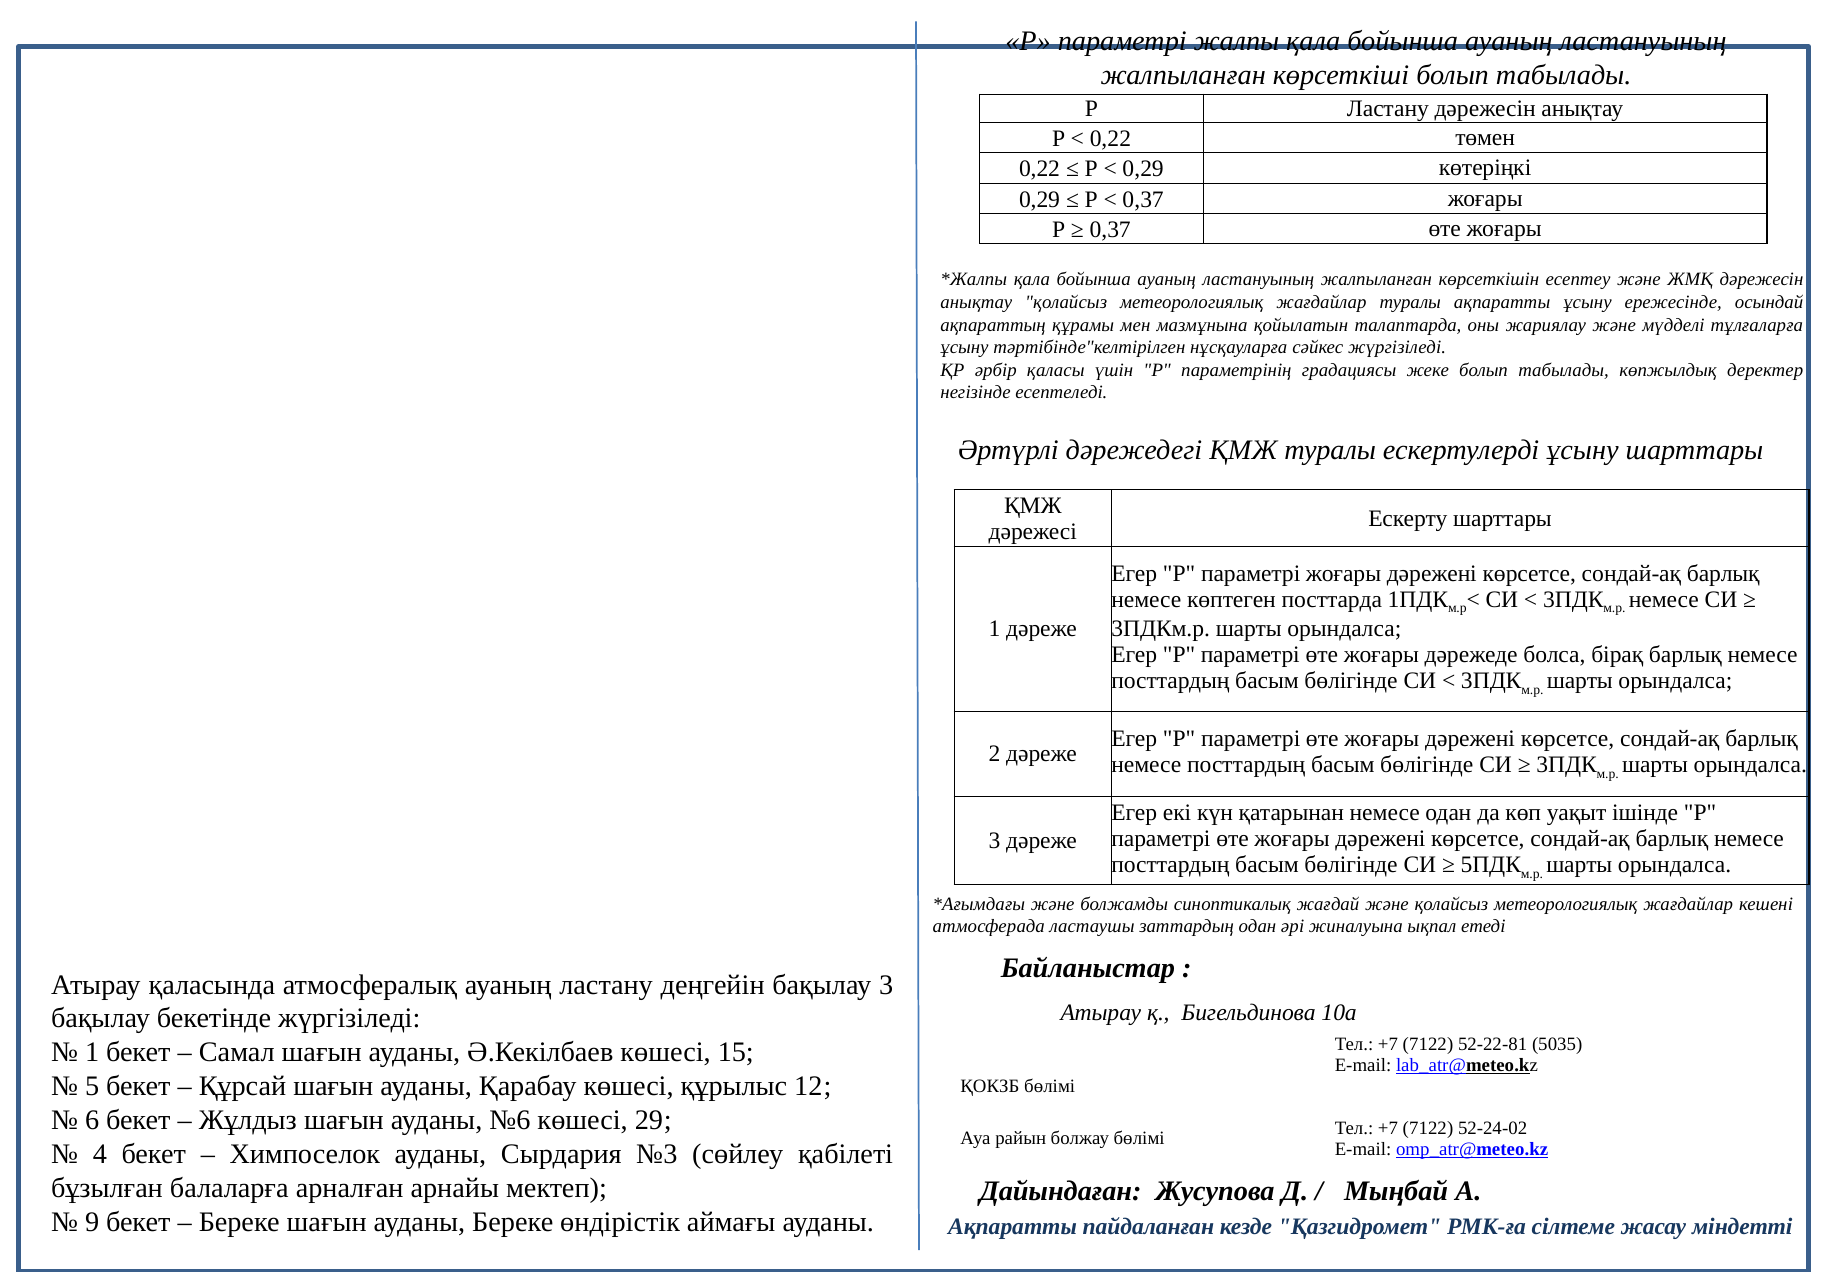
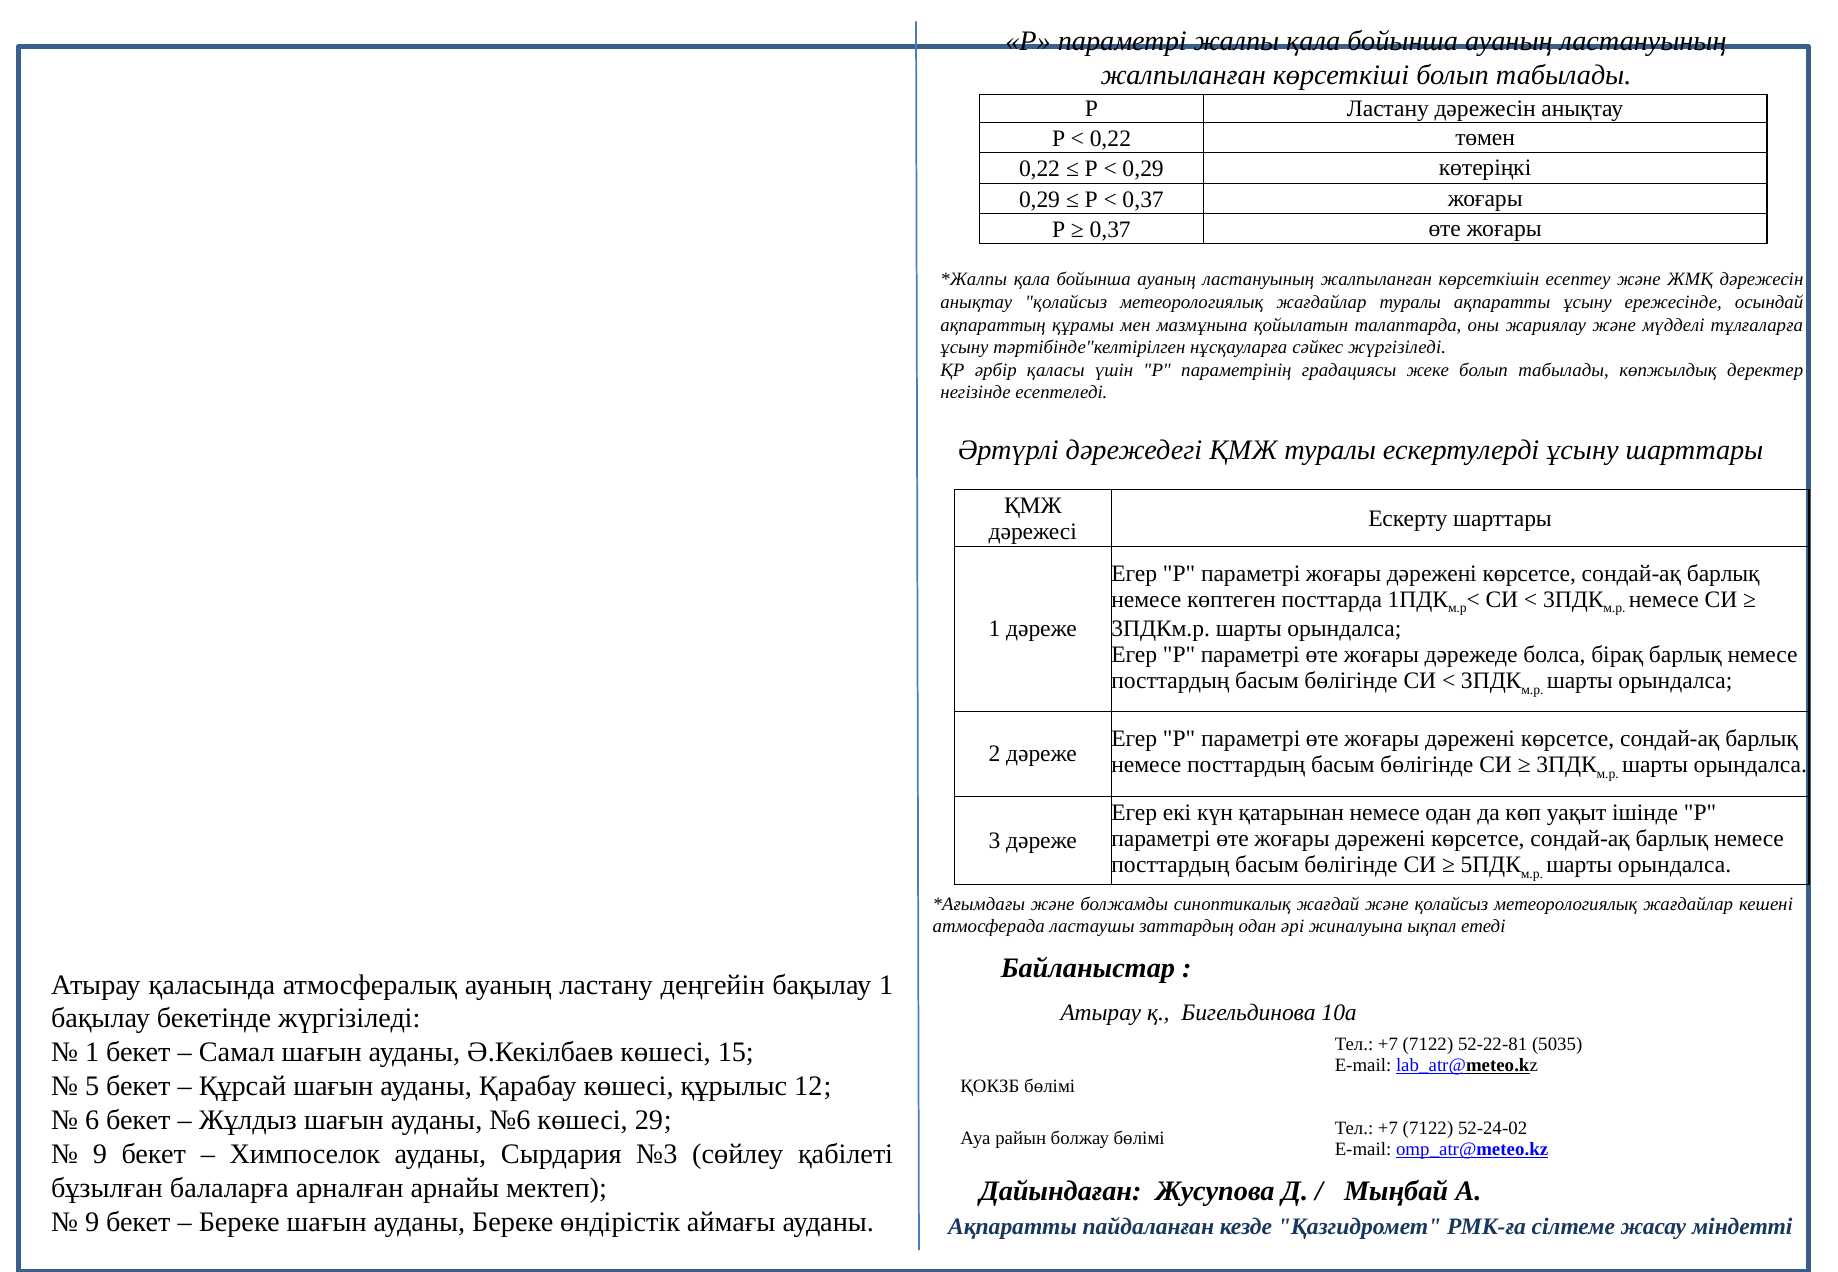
бақылау 3: 3 -> 1
4 at (100, 1155): 4 -> 9
